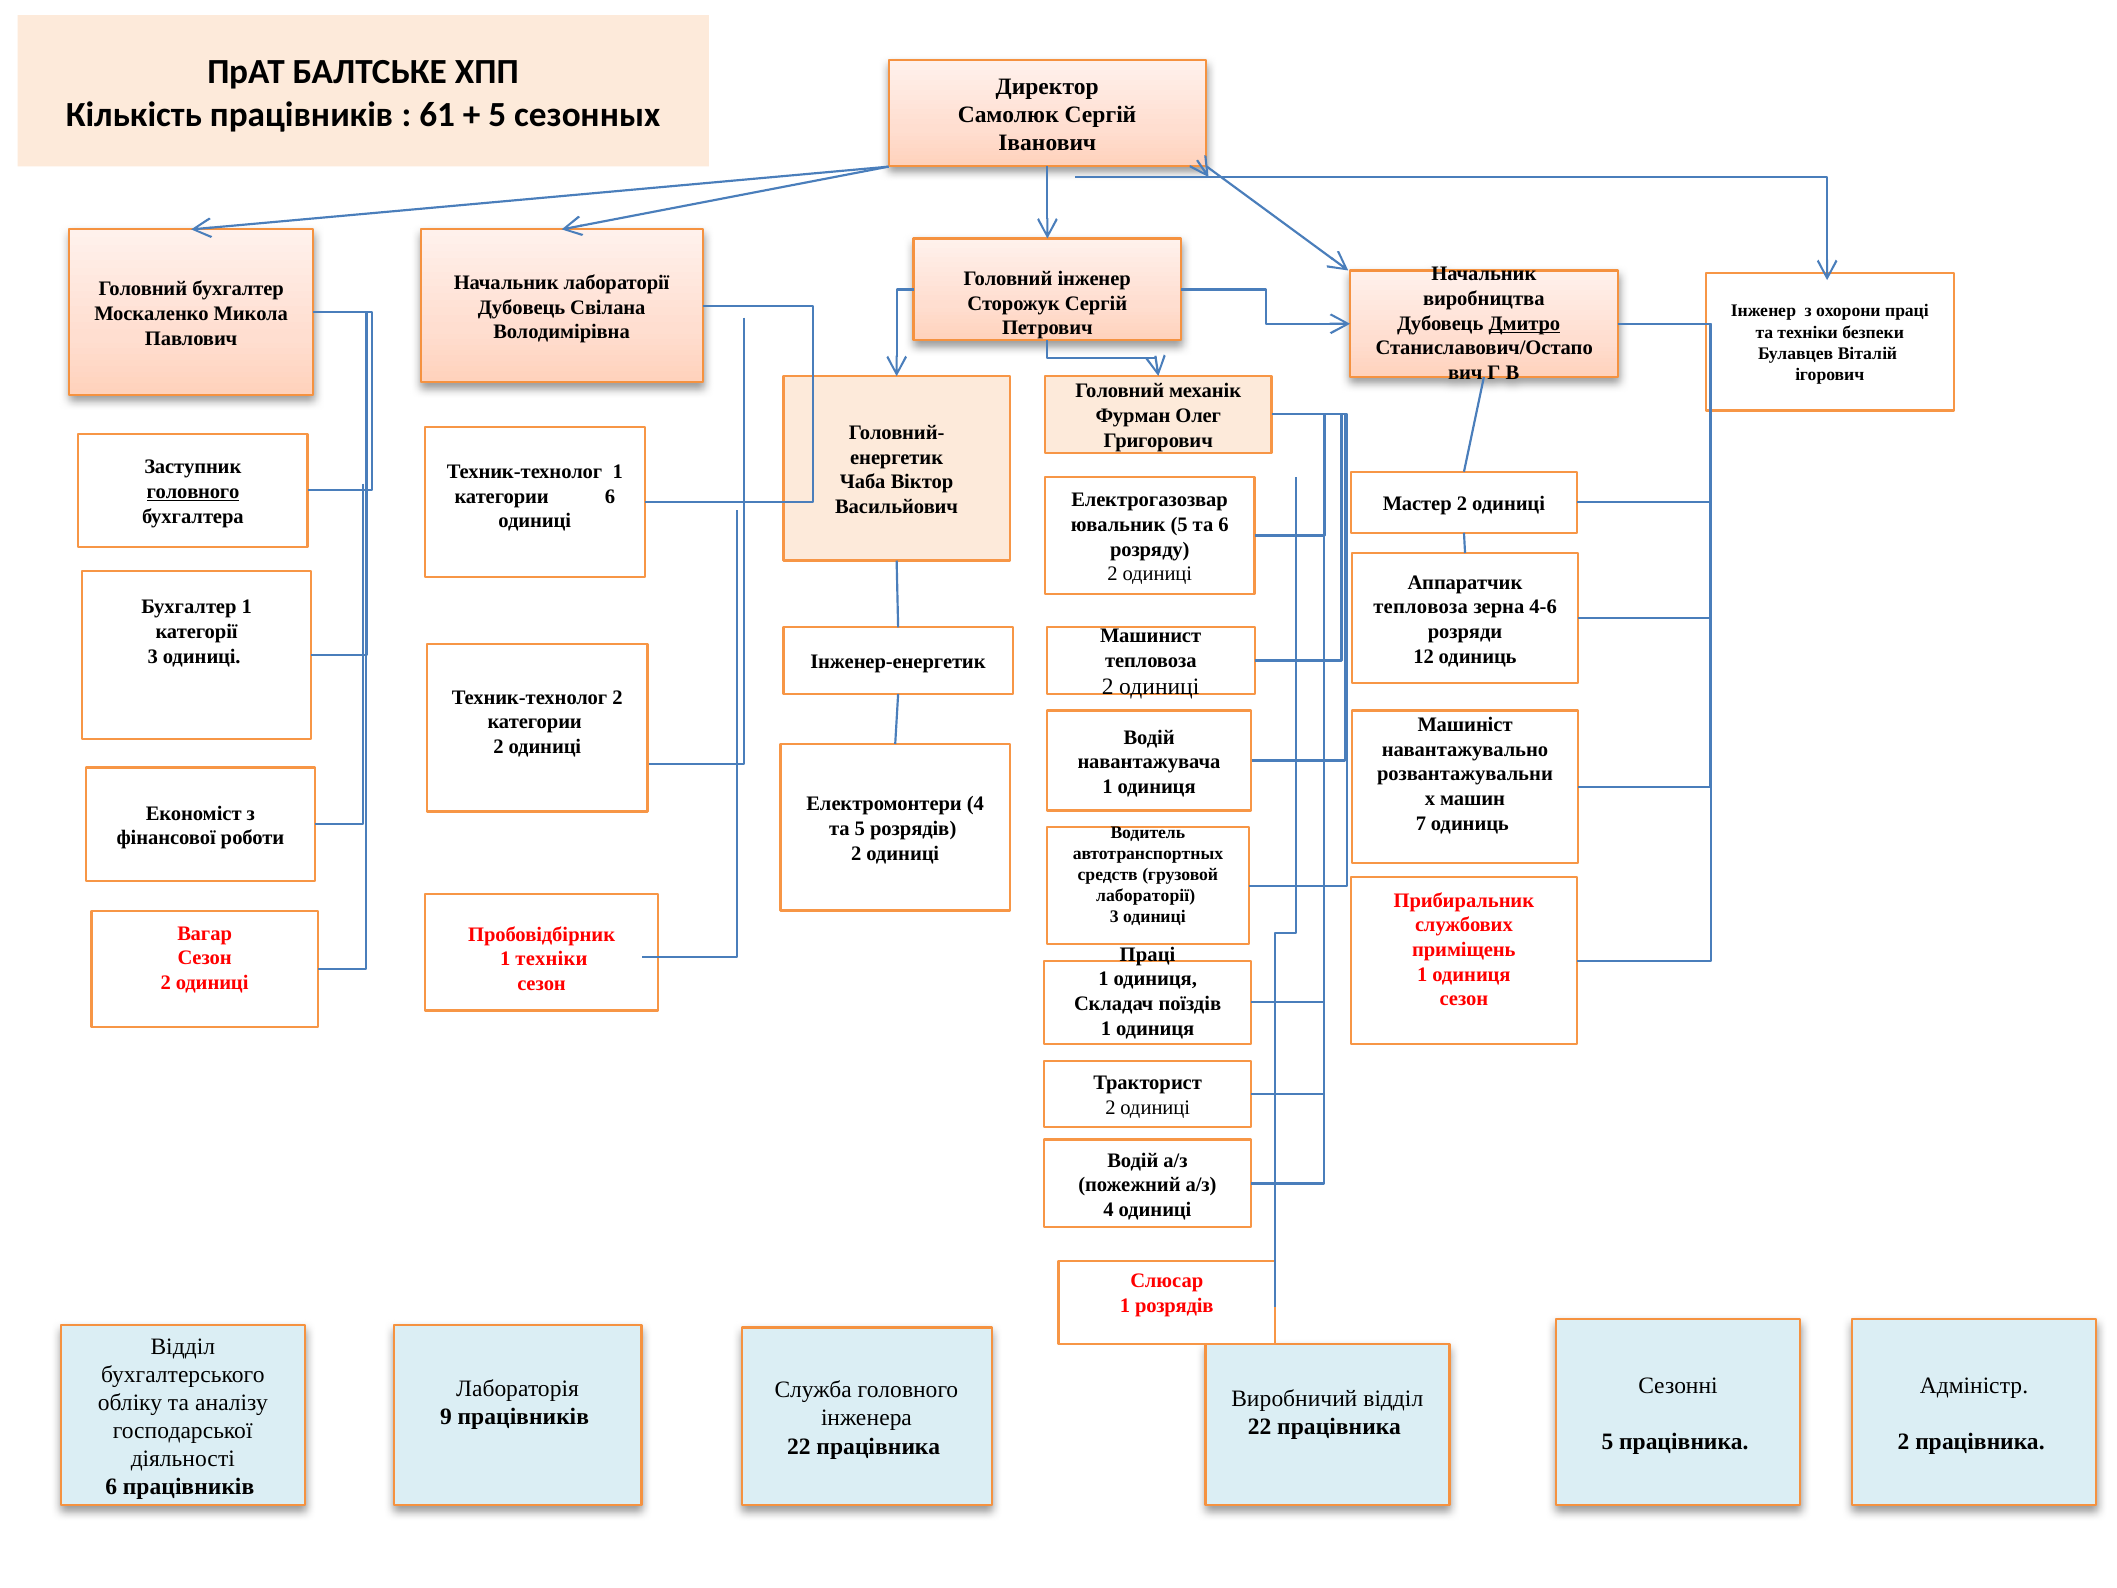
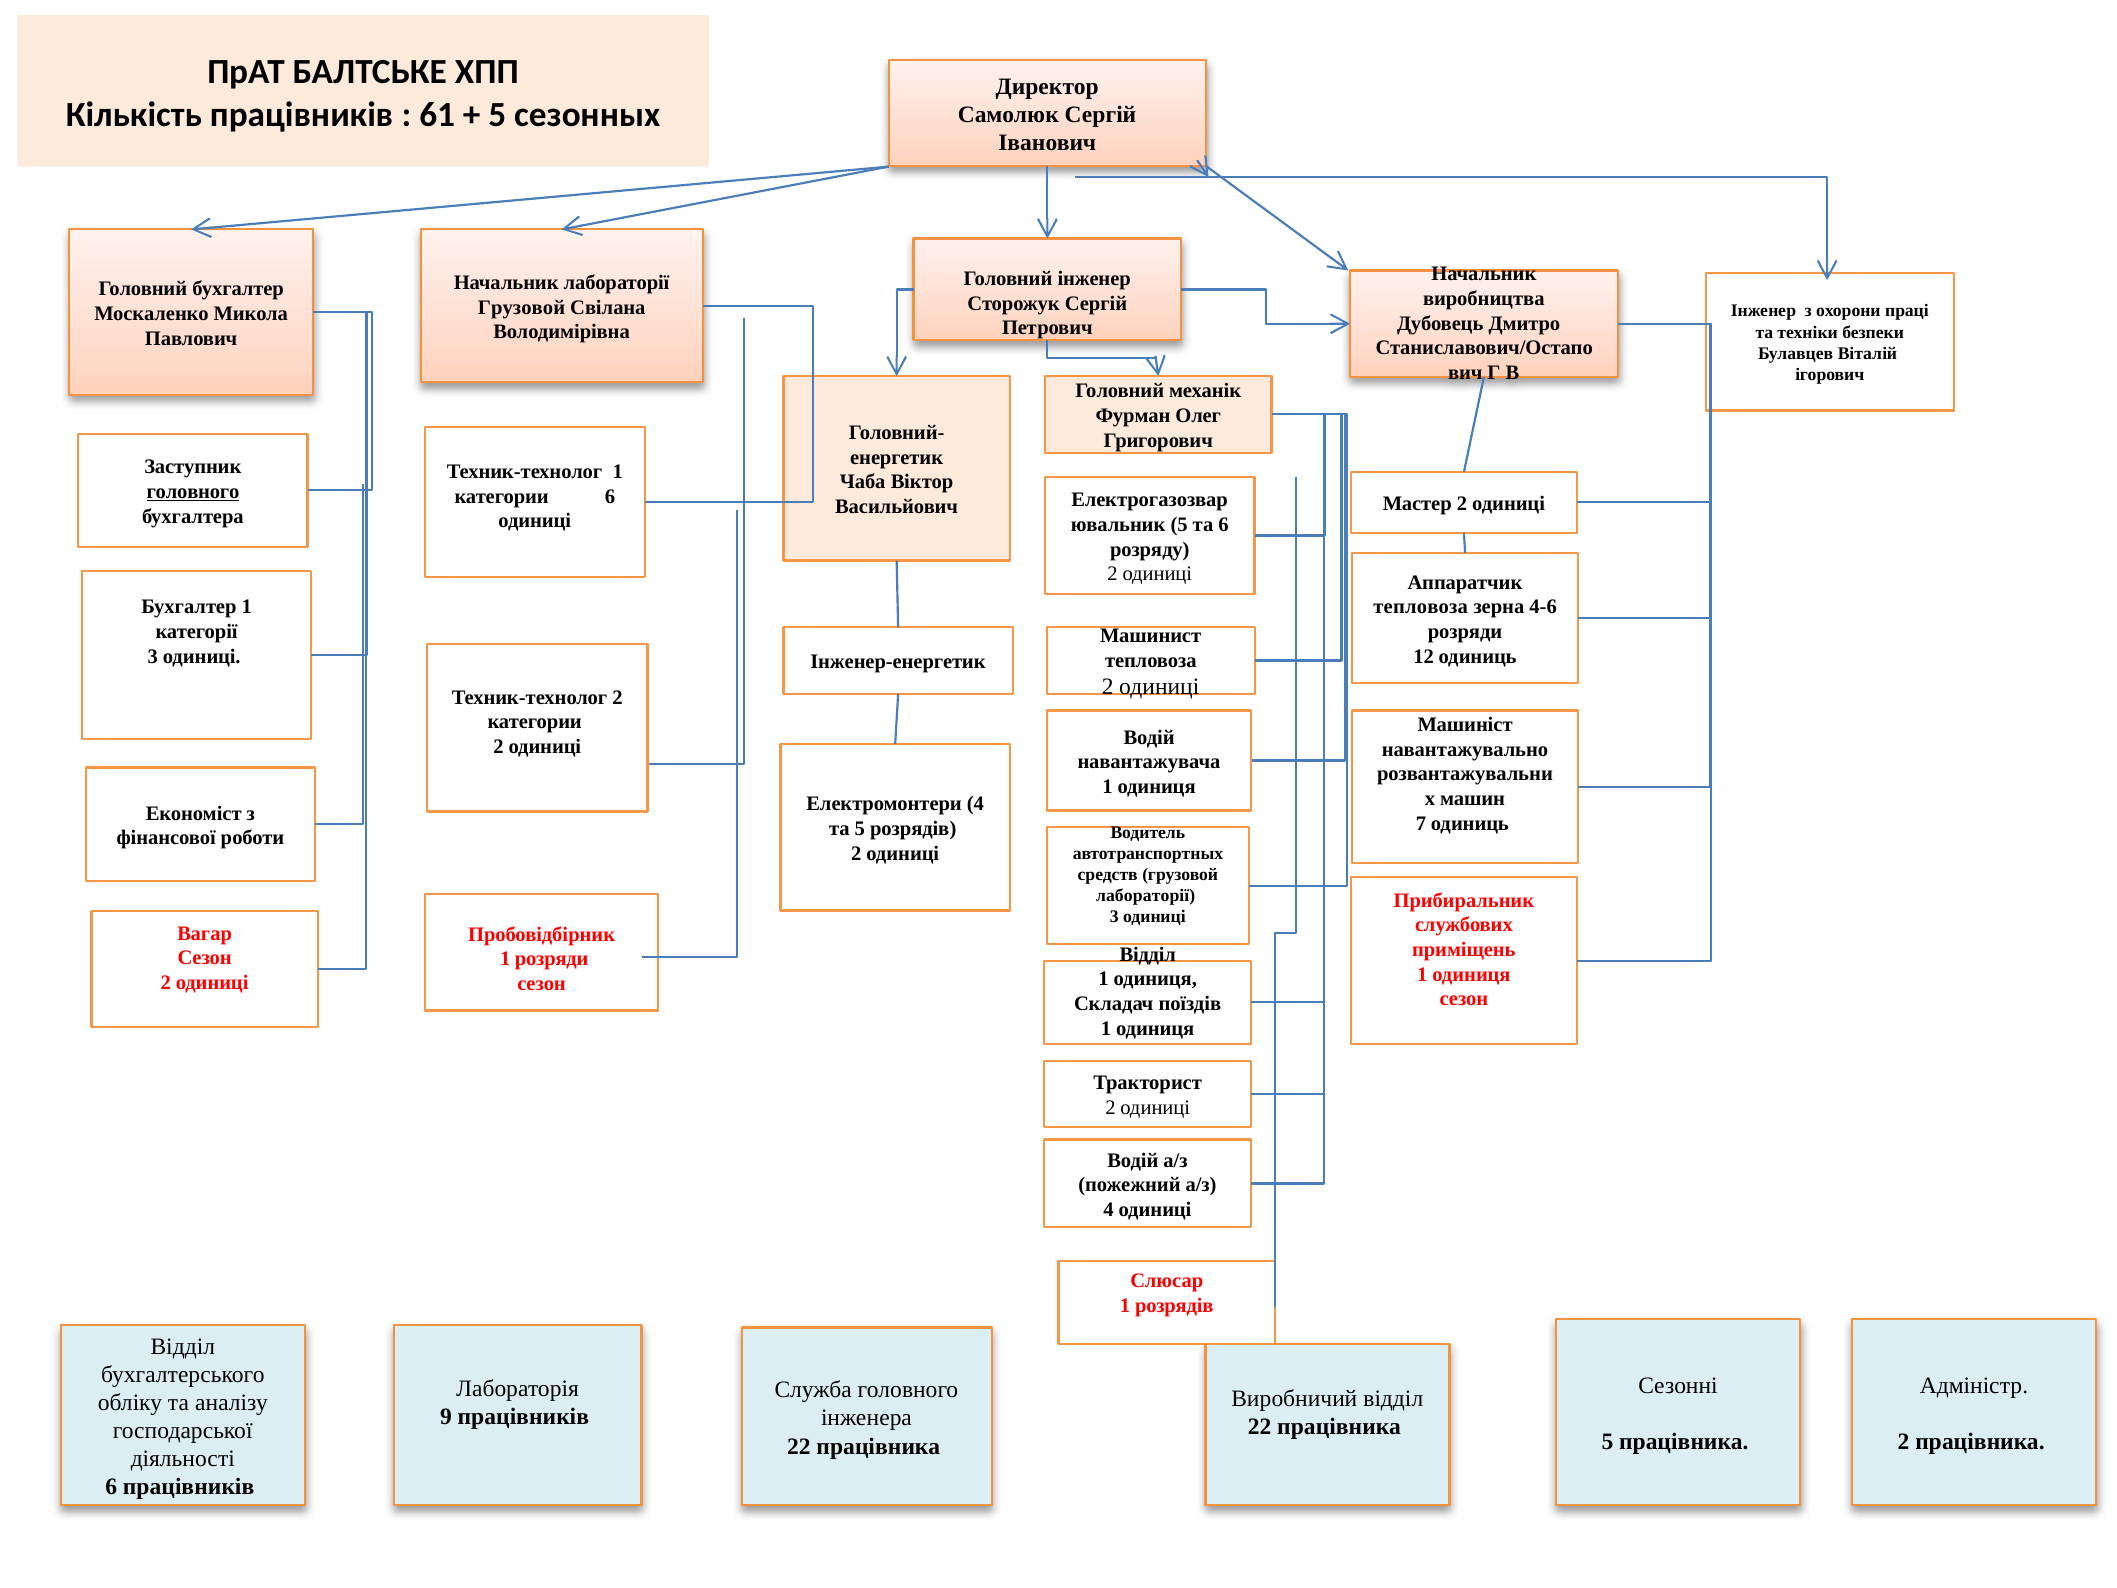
Дубовець at (522, 307): Дубовець -> Грузовой
Дмитро underline: present -> none
Праці at (1148, 954): Праці -> Відділ
1 техніки: техніки -> розряди
